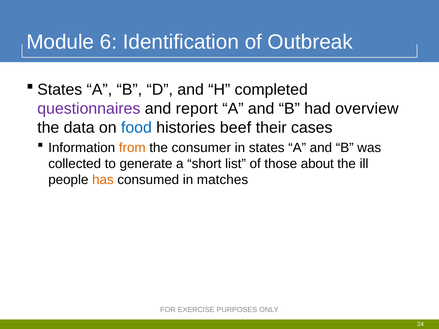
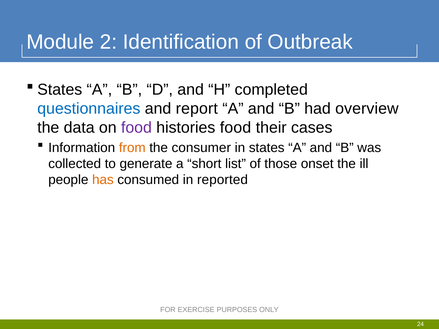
6: 6 -> 2
questionnaires colour: purple -> blue
food at (136, 128) colour: blue -> purple
histories beef: beef -> food
about: about -> onset
matches: matches -> reported
